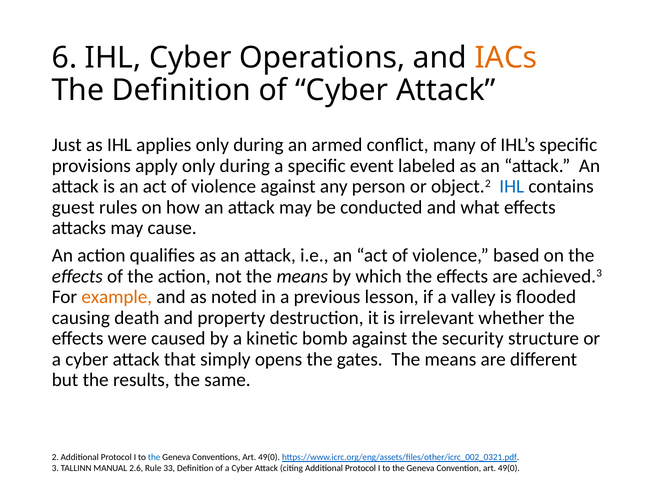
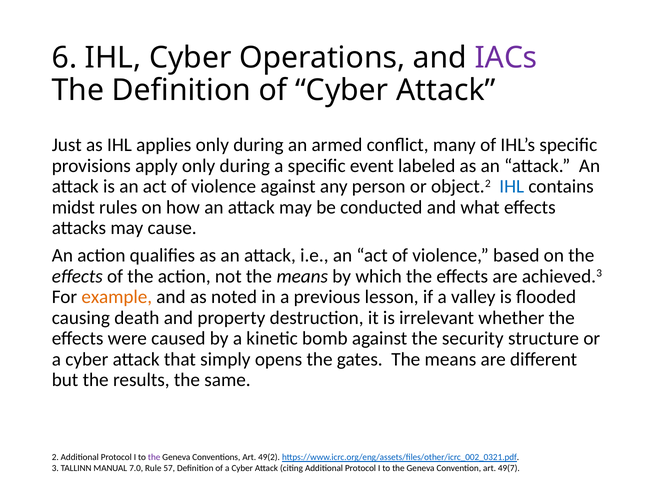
IACs colour: orange -> purple
guest: guest -> midst
the at (154, 457) colour: blue -> purple
Conventions Art 49(0: 49(0 -> 49(2
2.6: 2.6 -> 7.0
33: 33 -> 57
Convention art 49(0: 49(0 -> 49(7
